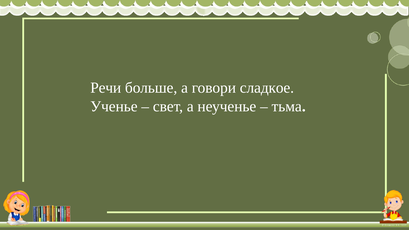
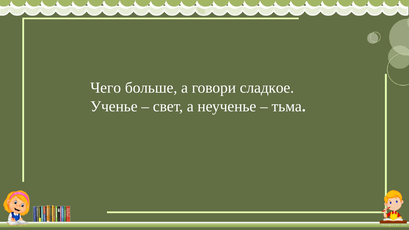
Речи: Речи -> Чего
